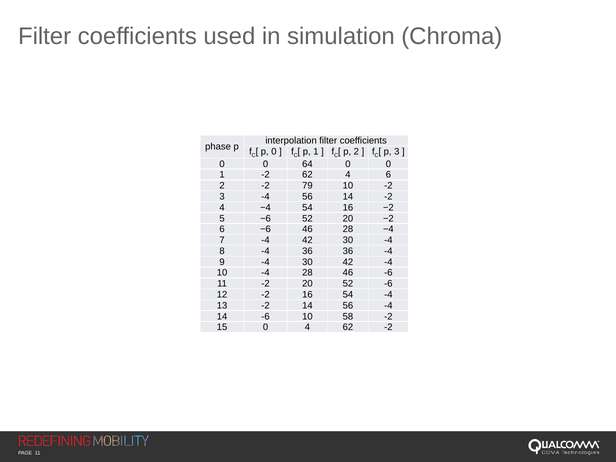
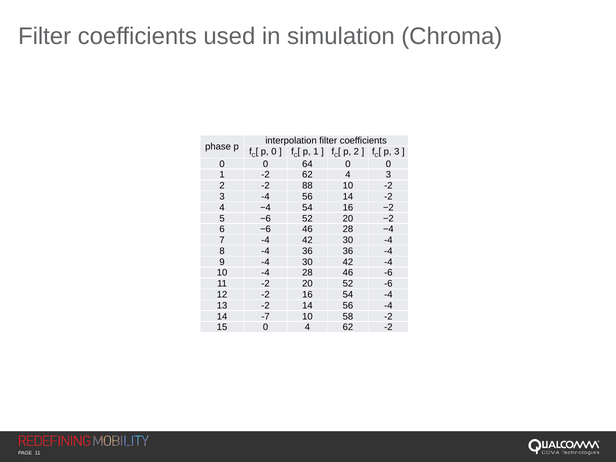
4 6: 6 -> 3
79: 79 -> 88
14 -6: -6 -> -7
